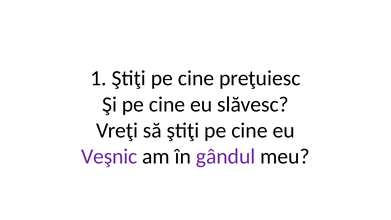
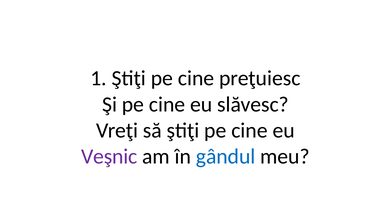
gândul colour: purple -> blue
